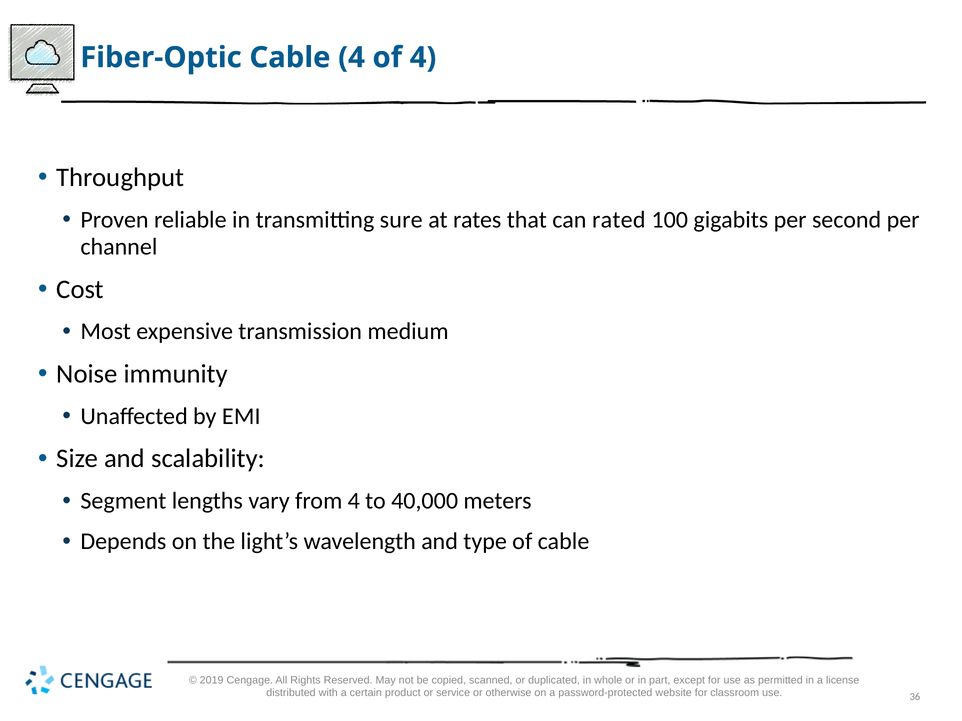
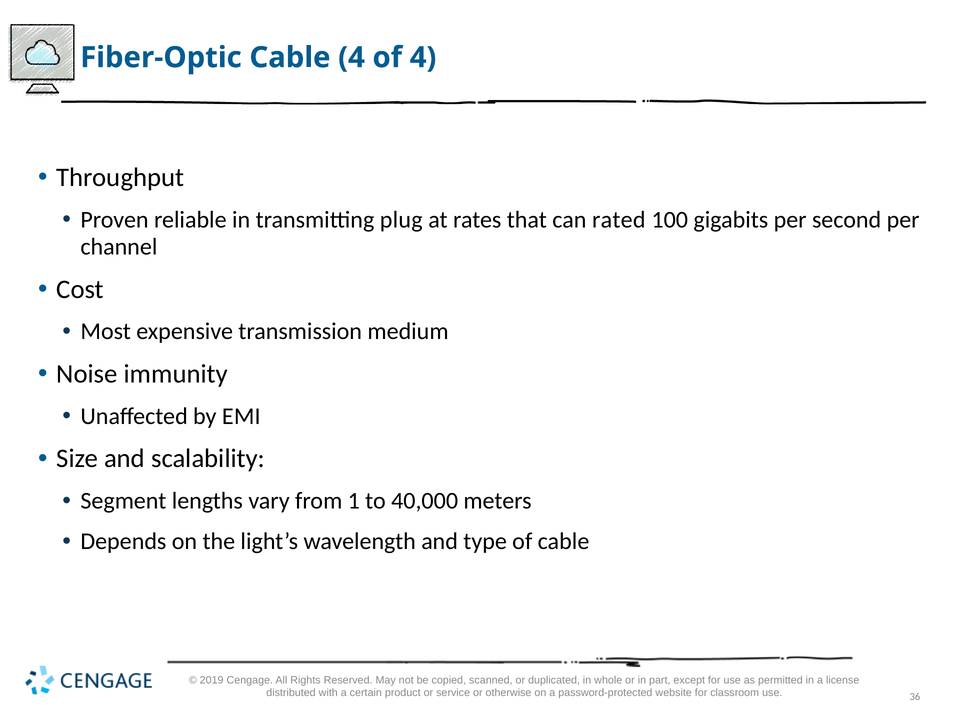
sure: sure -> plug
from 4: 4 -> 1
